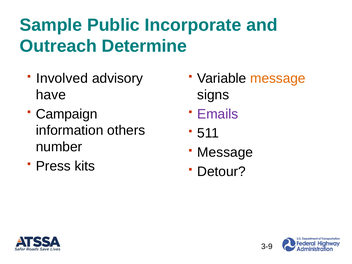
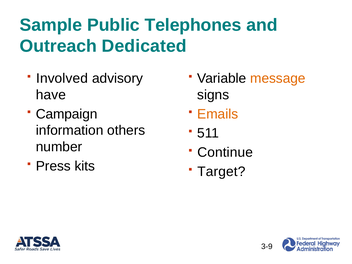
Incorporate: Incorporate -> Telephones
Determine: Determine -> Dedicated
Emails colour: purple -> orange
Message at (225, 152): Message -> Continue
Detour: Detour -> Target
